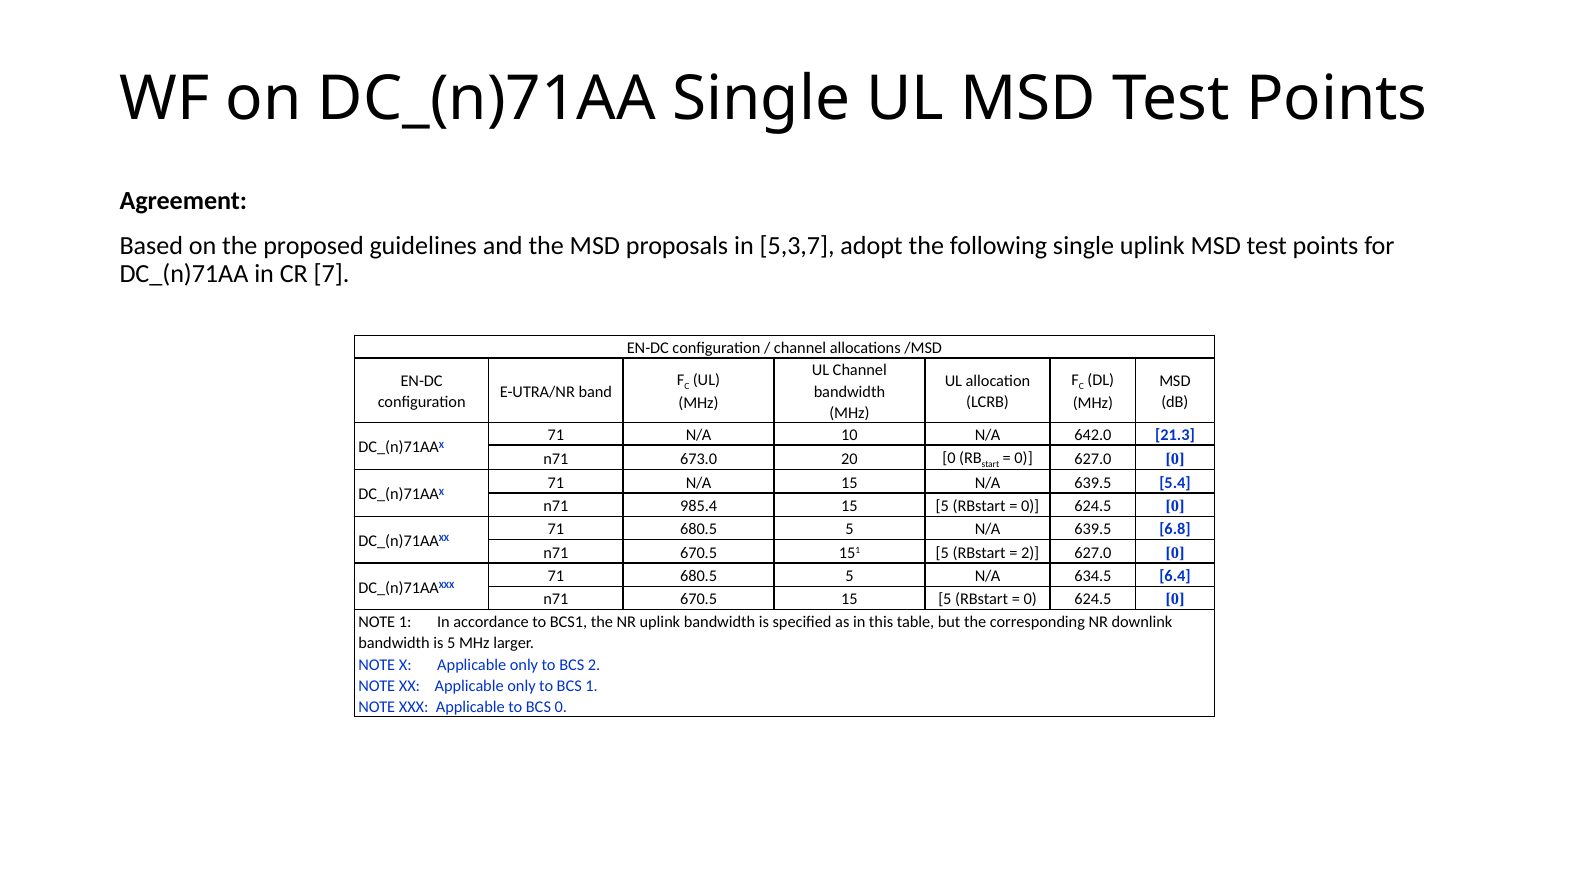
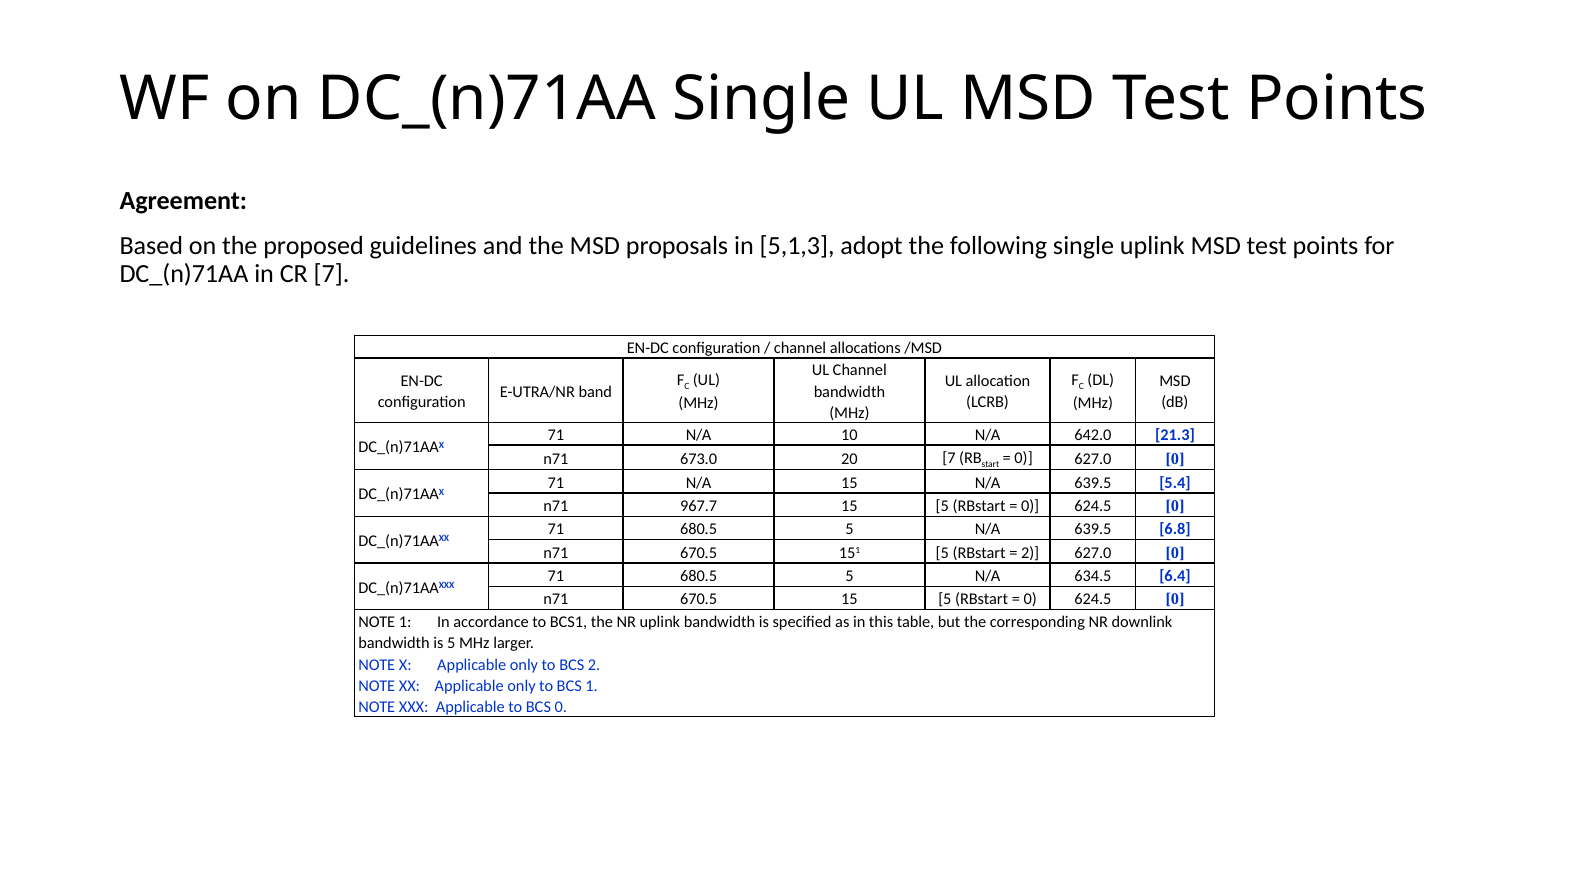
5,3,7: 5,3,7 -> 5,1,3
20 0: 0 -> 7
985.4: 985.4 -> 967.7
